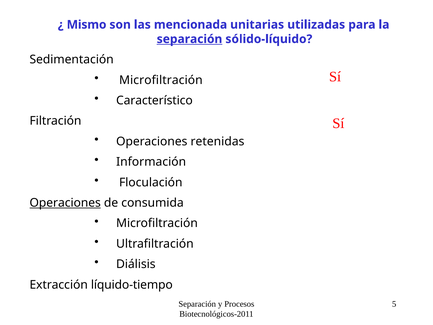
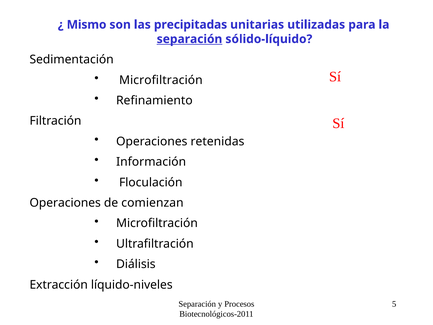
mencionada: mencionada -> precipitadas
Característico: Característico -> Refinamiento
Operaciones at (65, 203) underline: present -> none
consumida: consumida -> comienzan
líquido-tiempo: líquido-tiempo -> líquido-niveles
